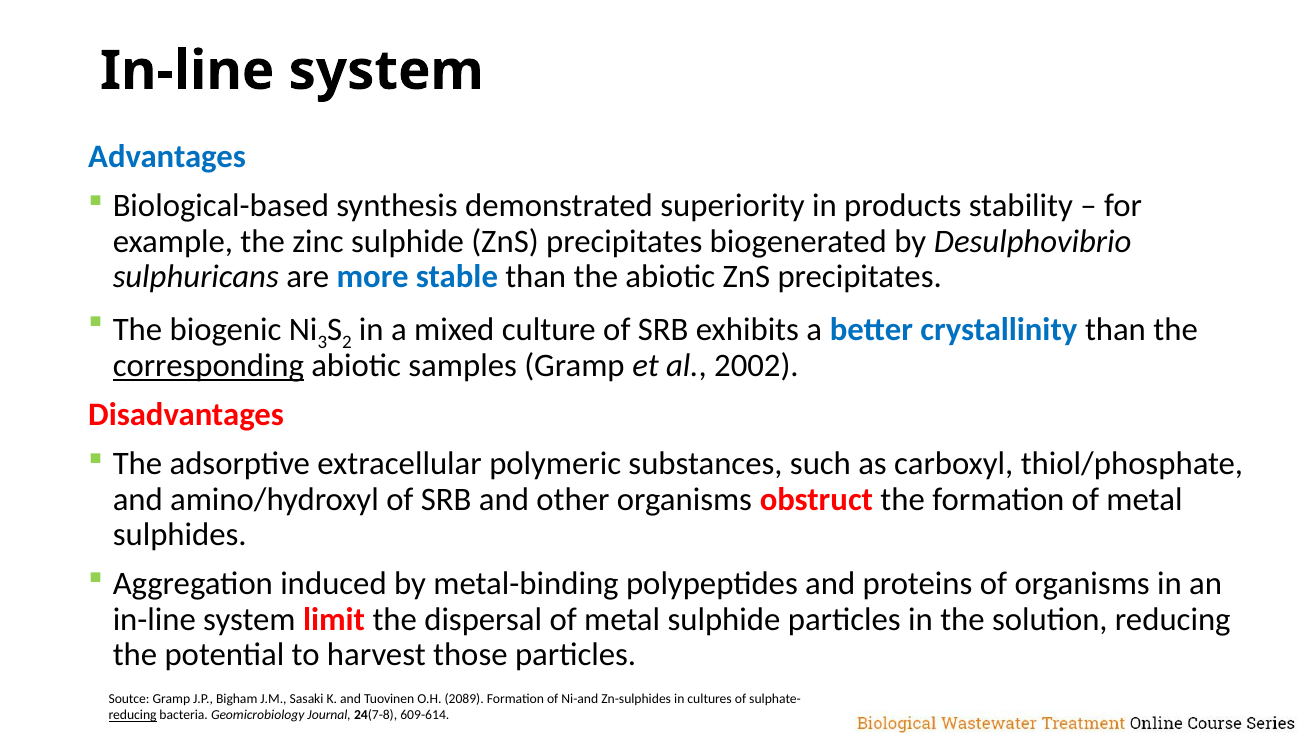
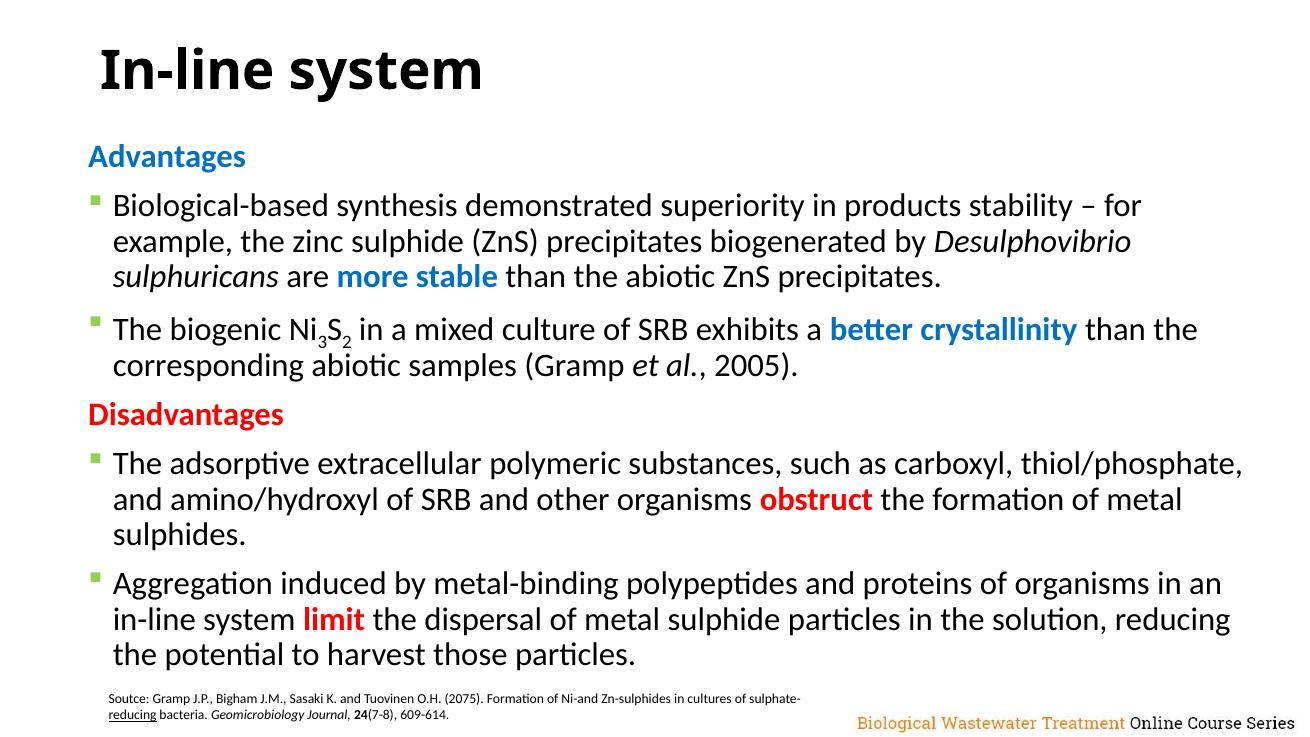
corresponding underline: present -> none
2002: 2002 -> 2005
2089: 2089 -> 2075
